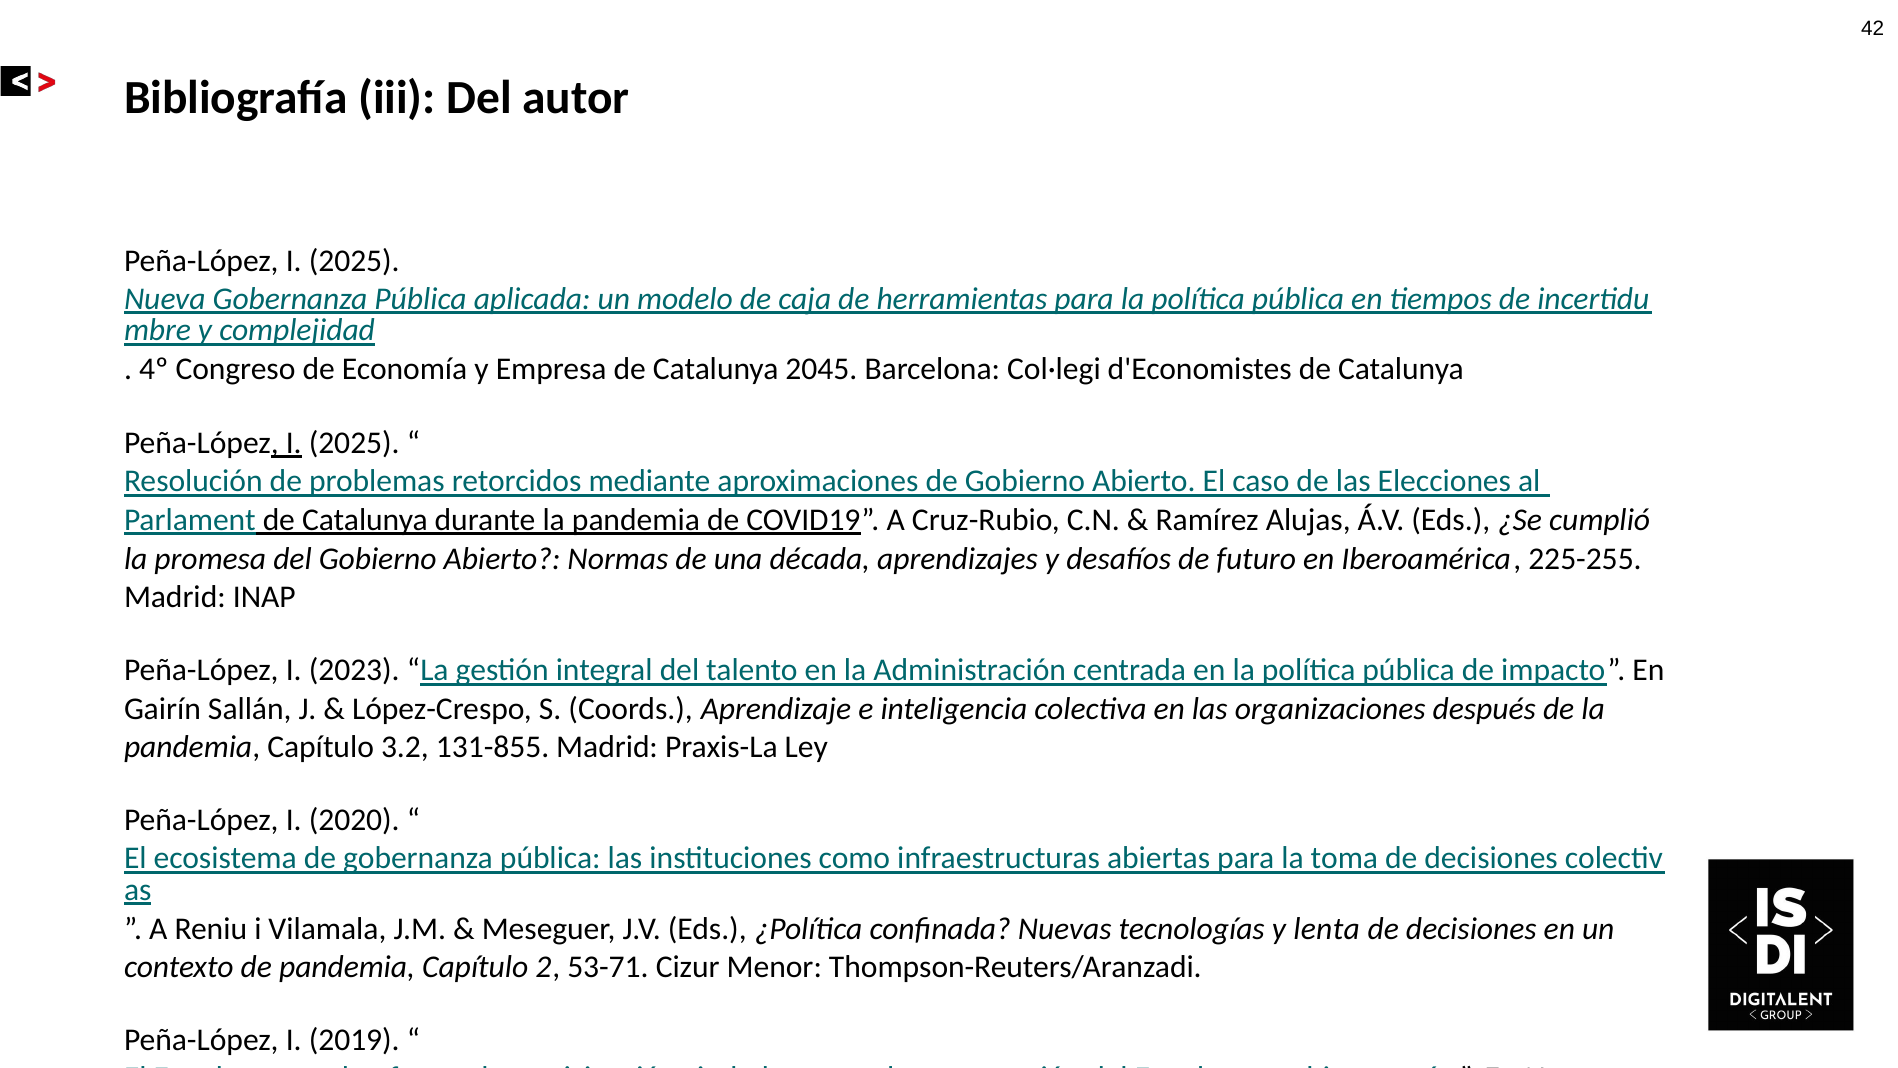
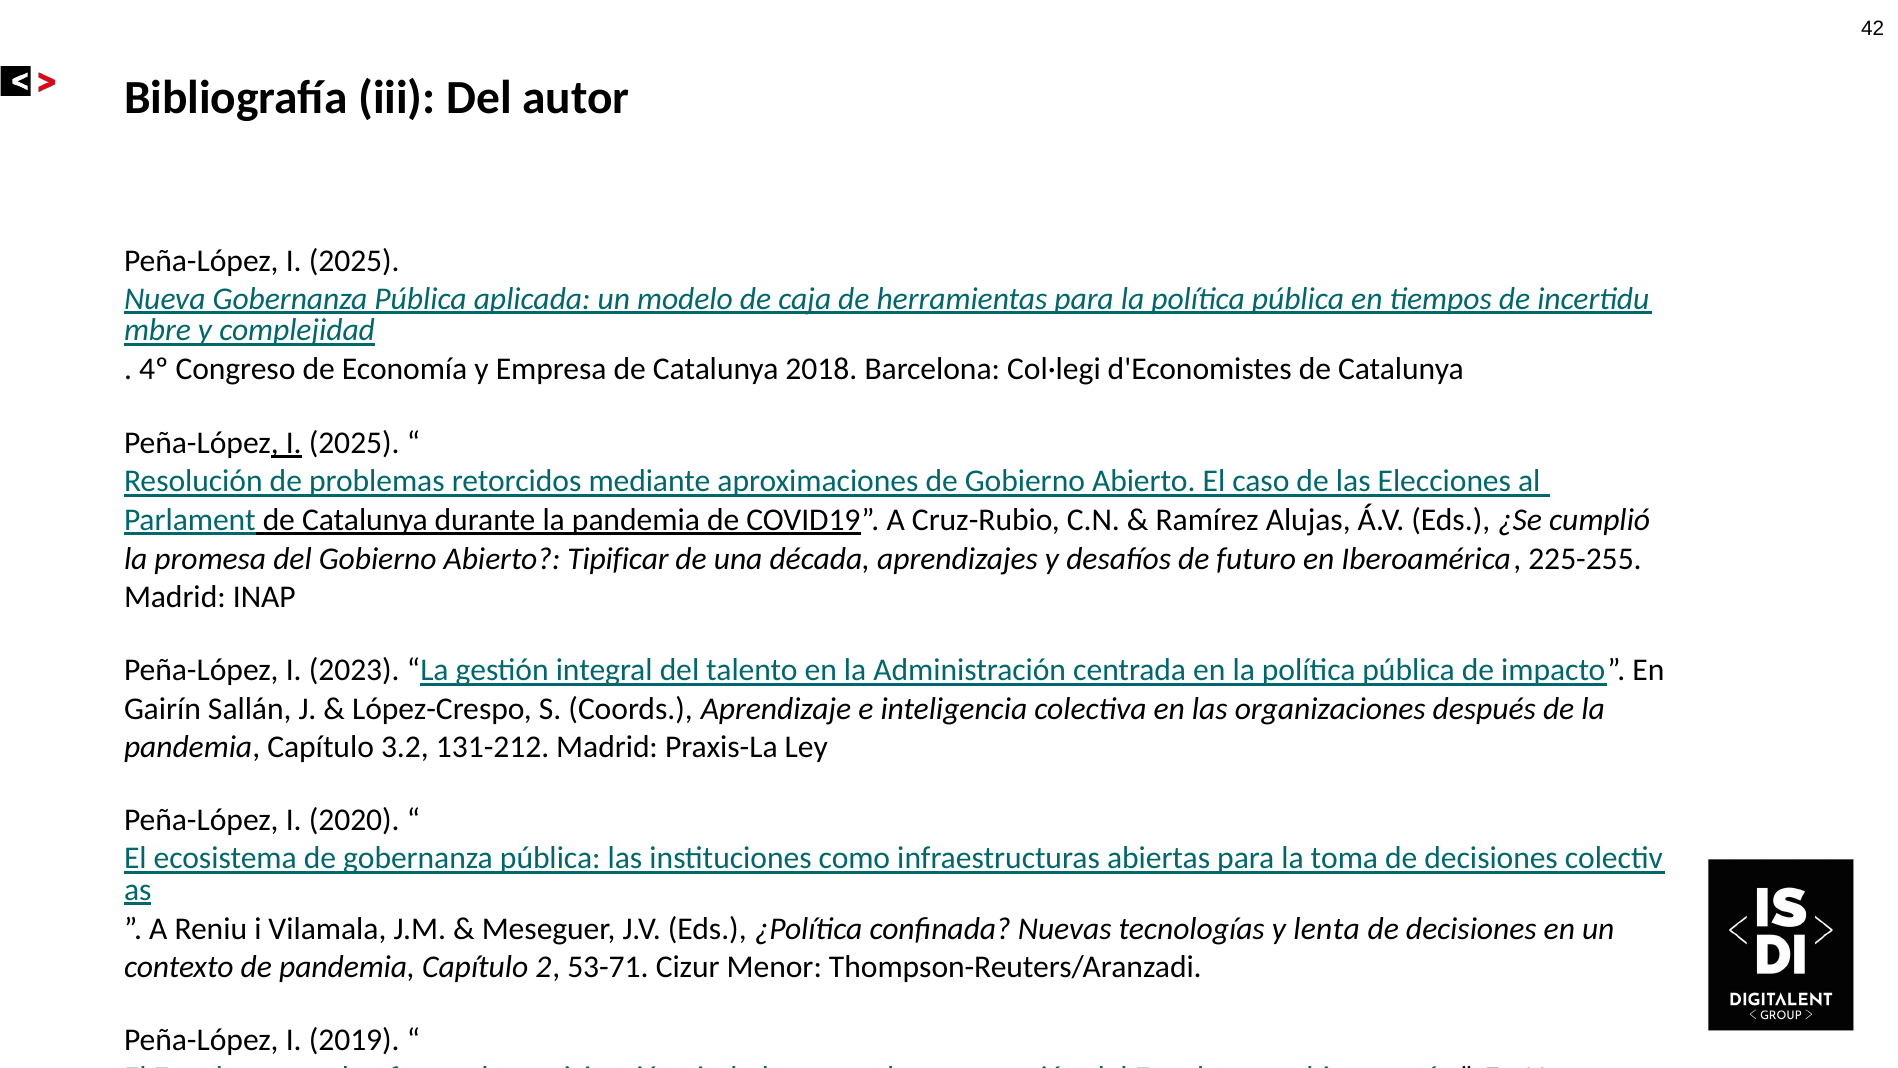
2045: 2045 -> 2018
Normas: Normas -> Tipificar
131-855: 131-855 -> 131-212
